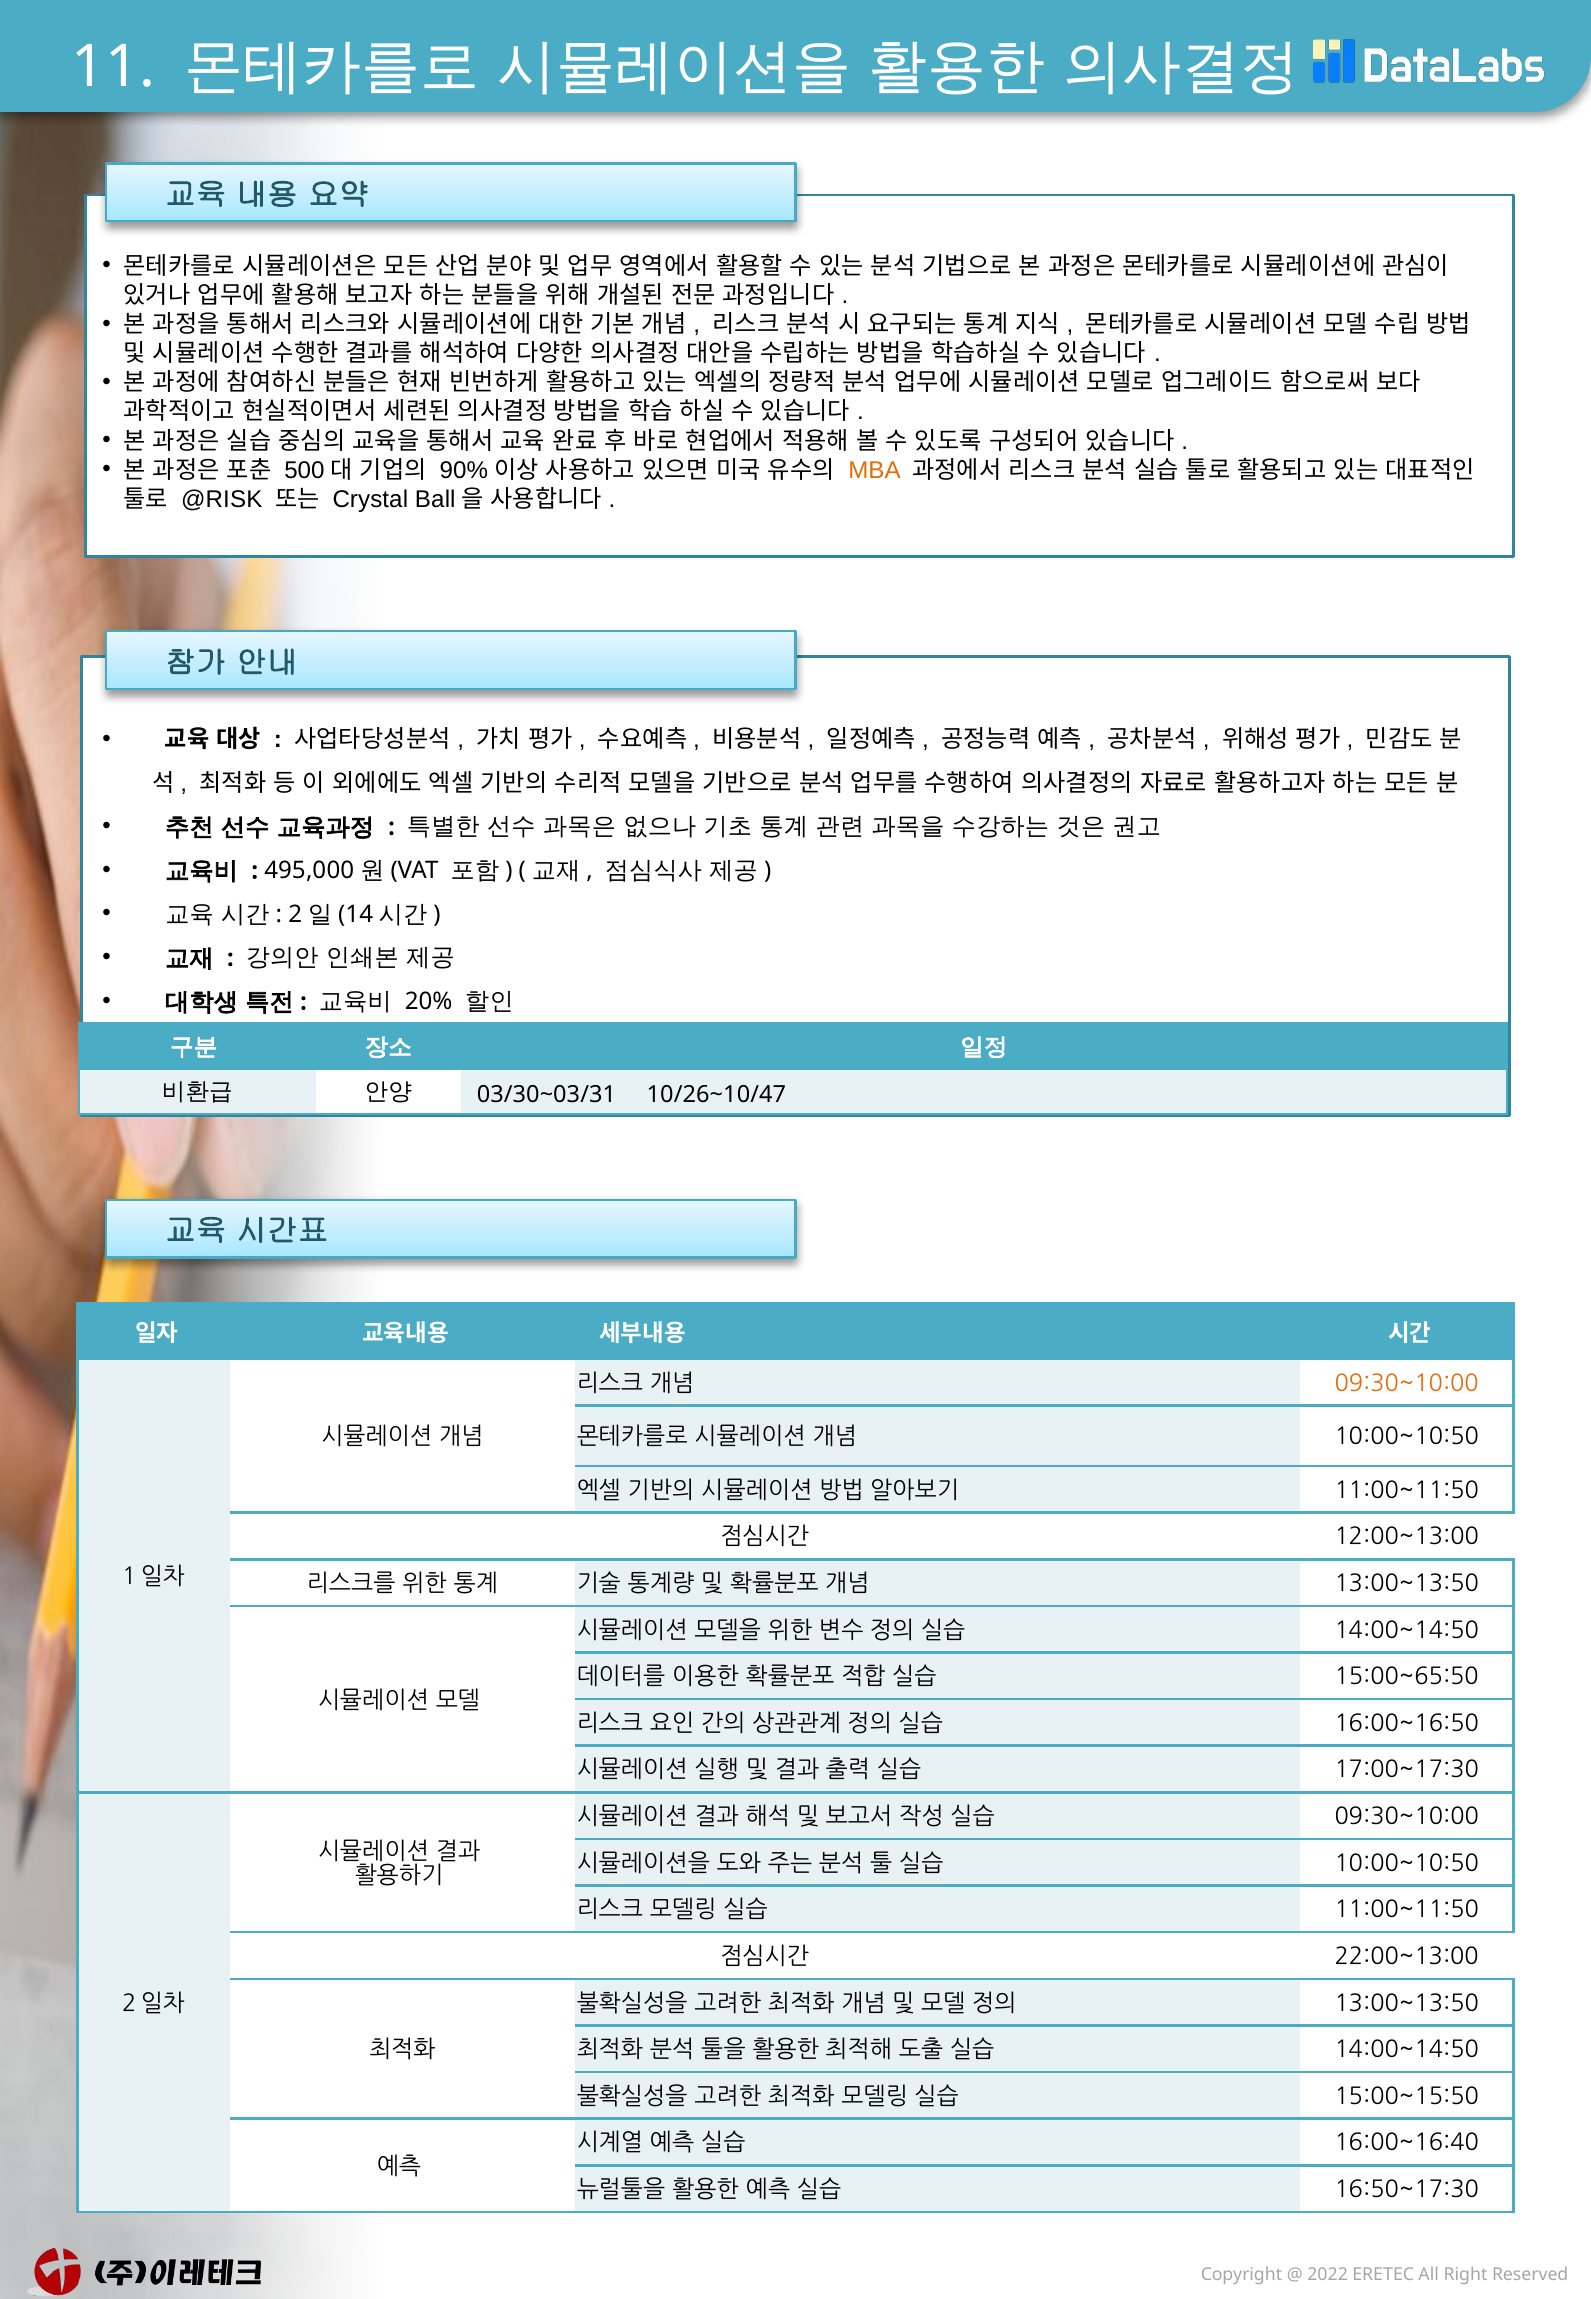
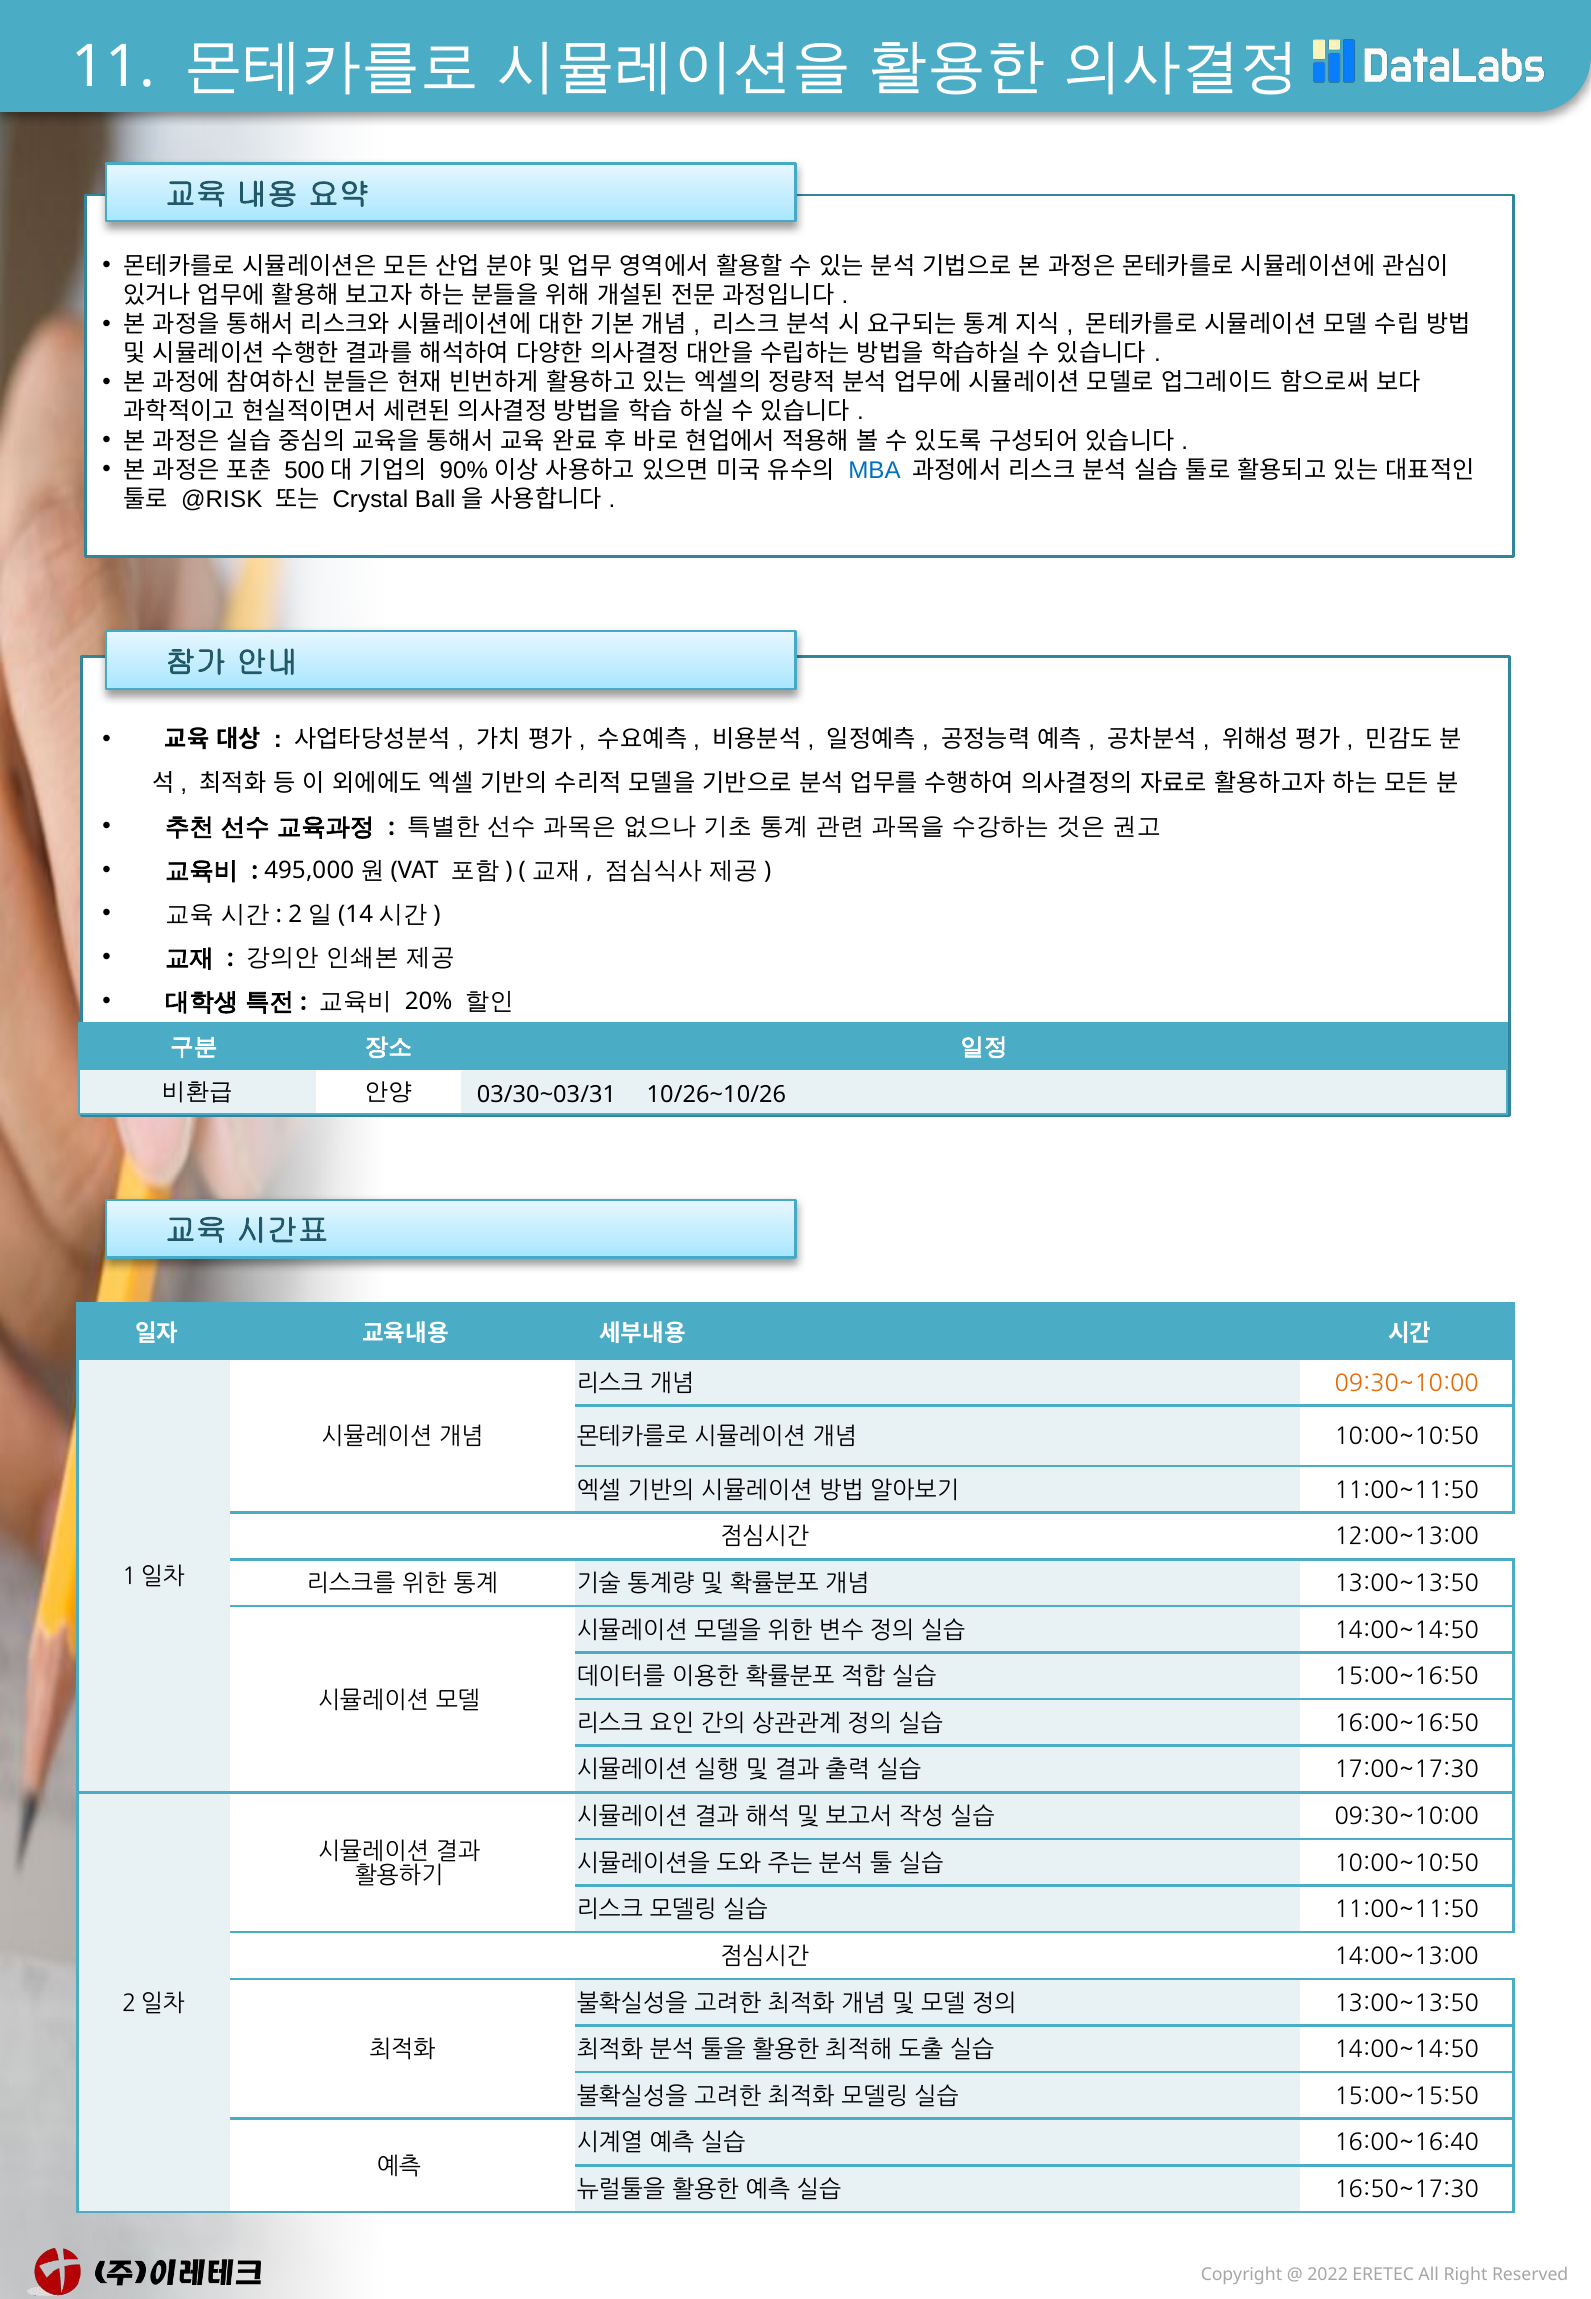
MBA colour: orange -> blue
10/26~10/47: 10/26~10/47 -> 10/26~10/26
15:00~65:50: 15:00~65:50 -> 15:00~16:50
22:00~13:00: 22:00~13:00 -> 14:00~13:00
